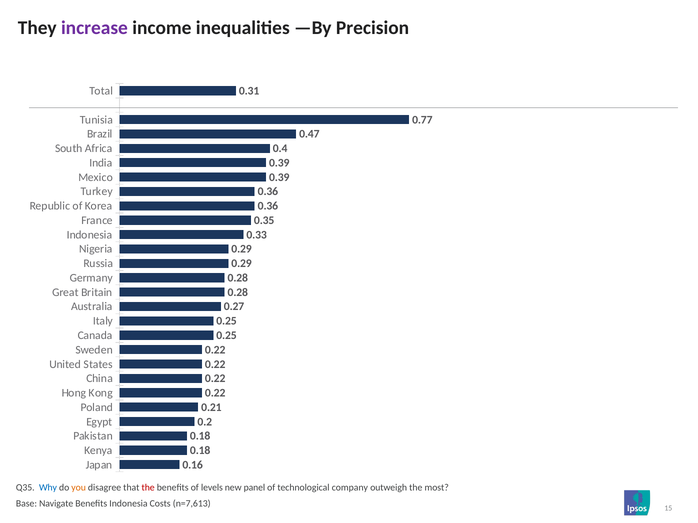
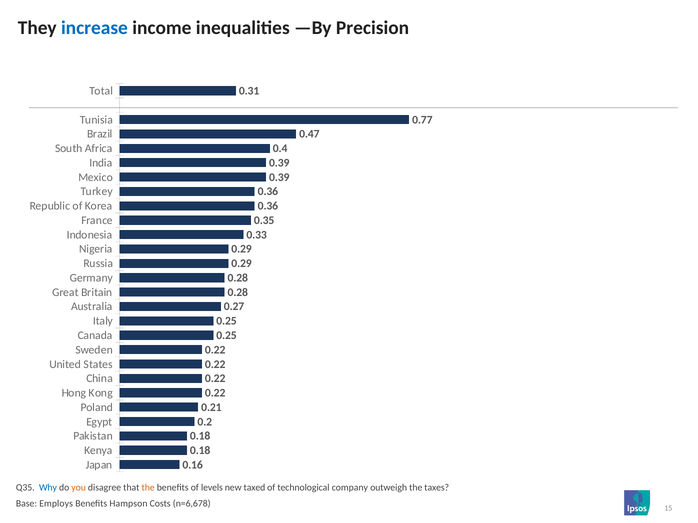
increase colour: purple -> blue
the at (148, 488) colour: red -> orange
panel: panel -> taxed
most: most -> taxes
Navigate: Navigate -> Employs
Benefits Indonesia: Indonesia -> Hampson
n=7,613: n=7,613 -> n=6,678
